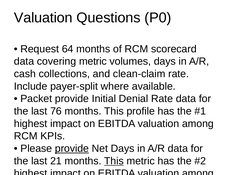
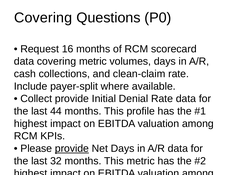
Valuation at (43, 18): Valuation -> Covering
64: 64 -> 16
Packet at (36, 99): Packet -> Collect
76: 76 -> 44
21: 21 -> 32
This at (114, 161) underline: present -> none
